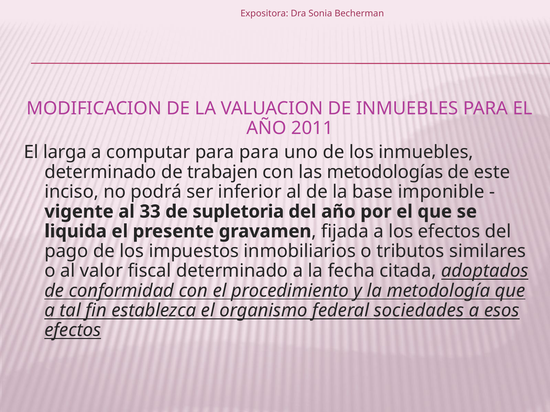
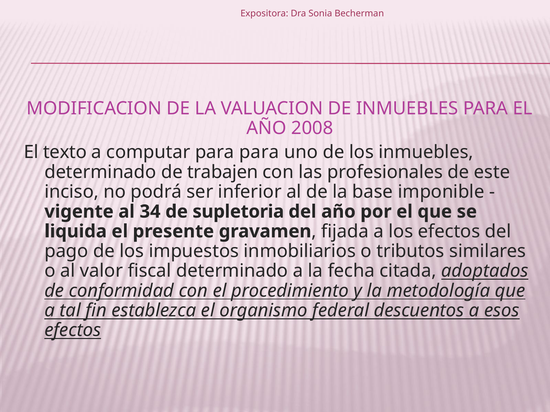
2011: 2011 -> 2008
larga: larga -> texto
metodologías: metodologías -> profesionales
33: 33 -> 34
sociedades: sociedades -> descuentos
